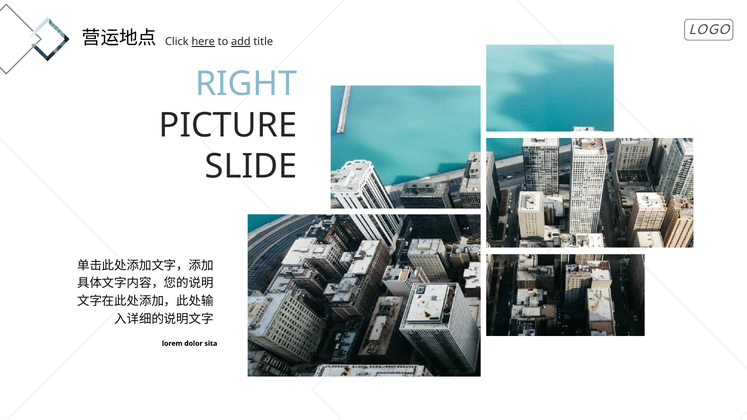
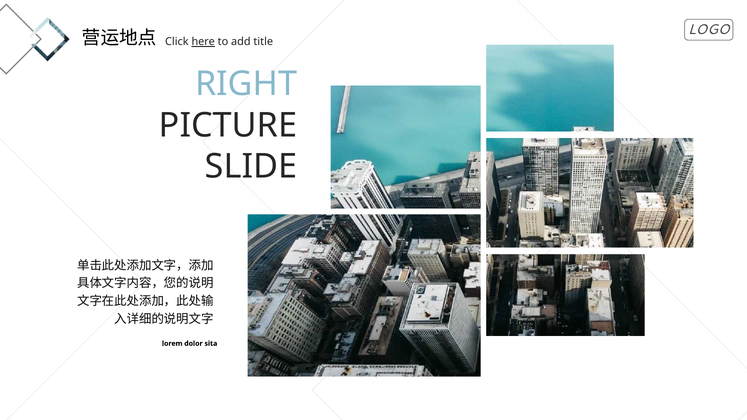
add underline: present -> none
